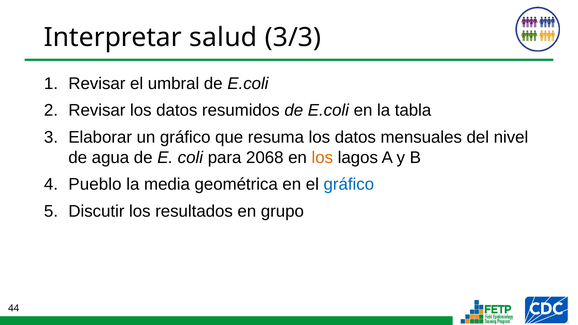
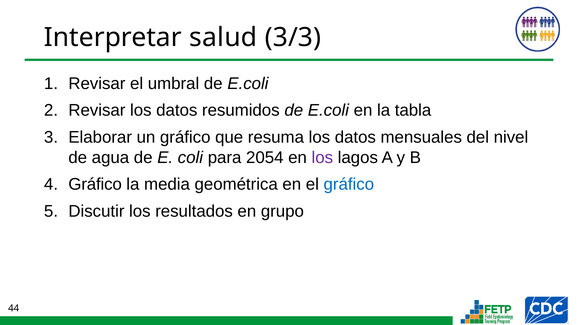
2068: 2068 -> 2054
los at (322, 158) colour: orange -> purple
Pueblo at (95, 184): Pueblo -> Gráfico
